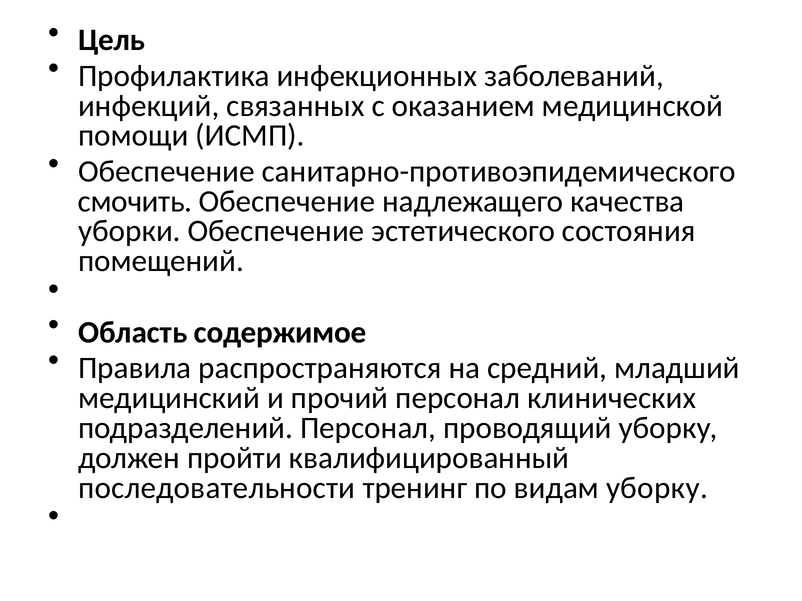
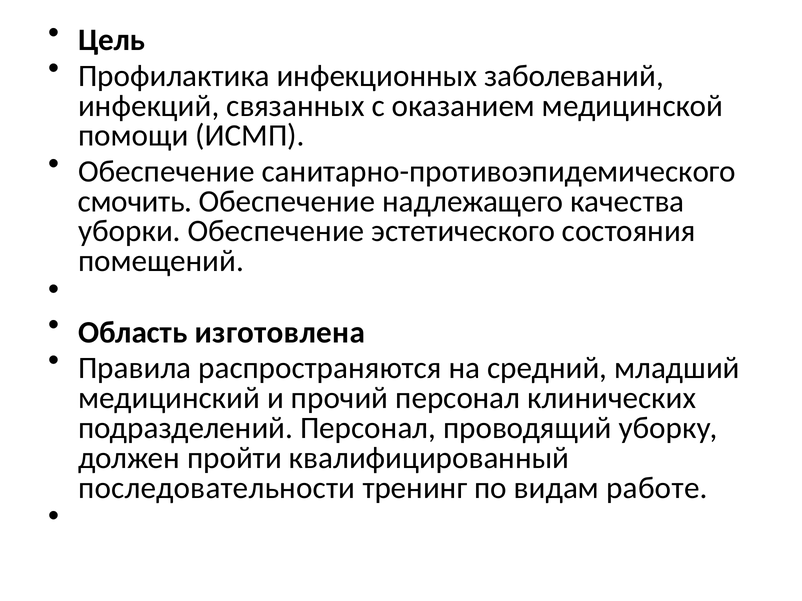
содержимое: содержимое -> изготовлена
видам уборку: уборку -> работе
